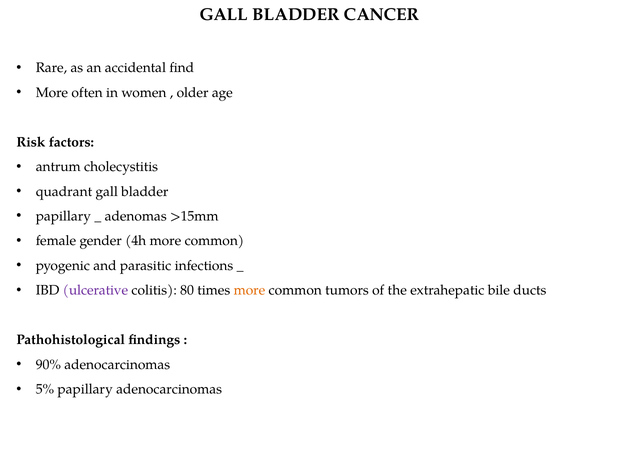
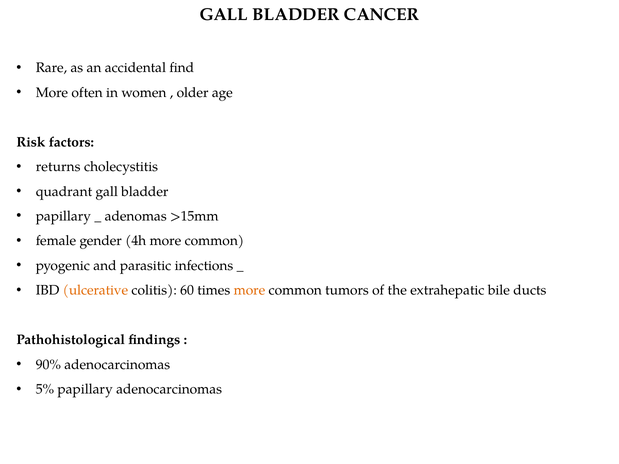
antrum: antrum -> returns
ulcerative colour: purple -> orange
80: 80 -> 60
